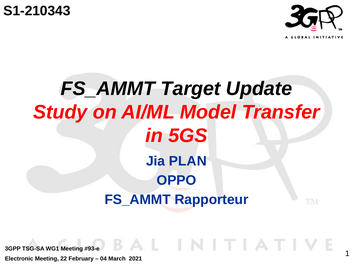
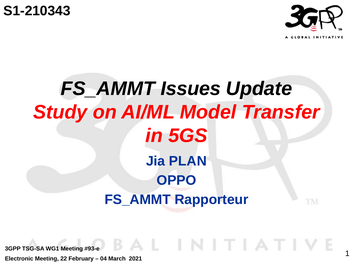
Target: Target -> Issues
